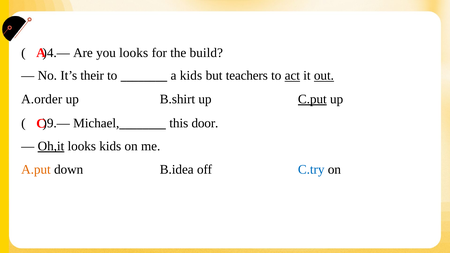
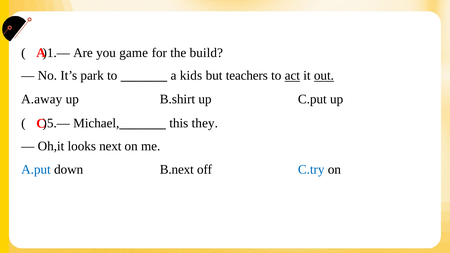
)4.—: )4.— -> )1.—
you looks: looks -> game
their: their -> park
A.order: A.order -> A.away
C.put underline: present -> none
)9.—: )9.— -> )5.—
door: door -> they
Oh,it underline: present -> none
looks kids: kids -> next
A.put colour: orange -> blue
B.idea: B.idea -> B.next
